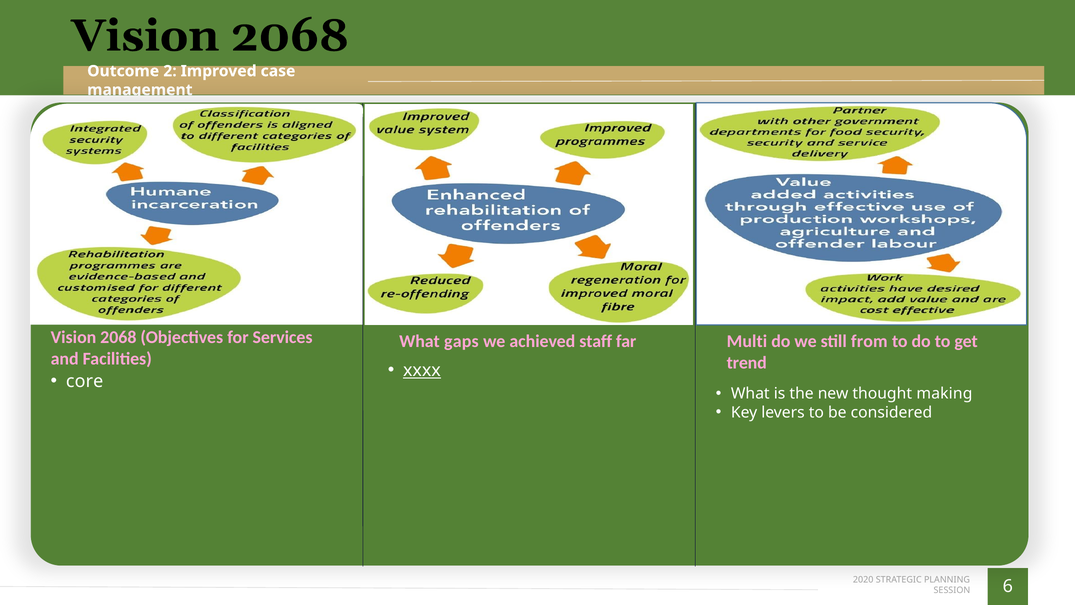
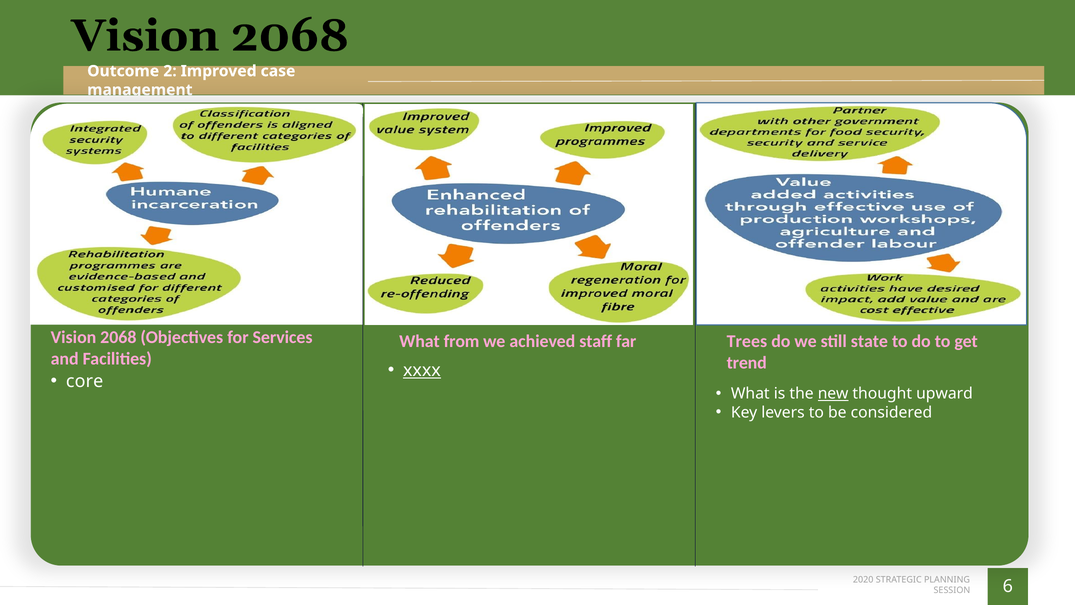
gaps: gaps -> from
Multi: Multi -> Trees
from: from -> state
new underline: none -> present
making: making -> upward
